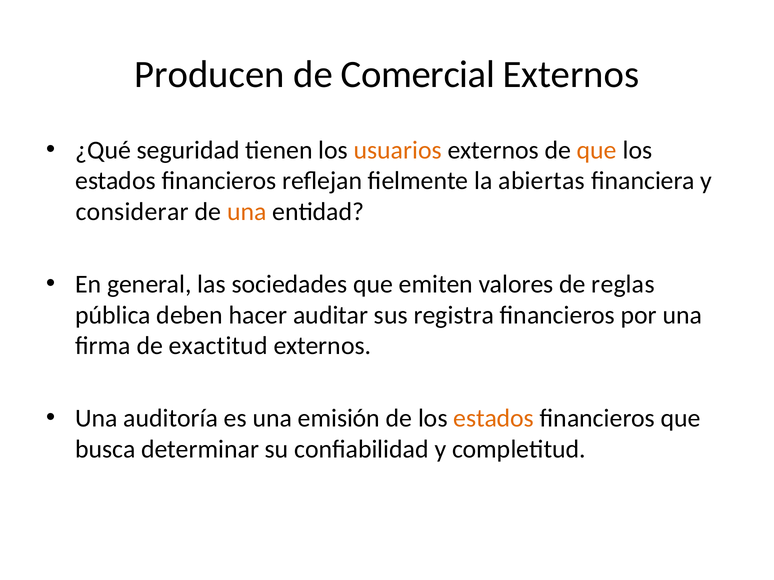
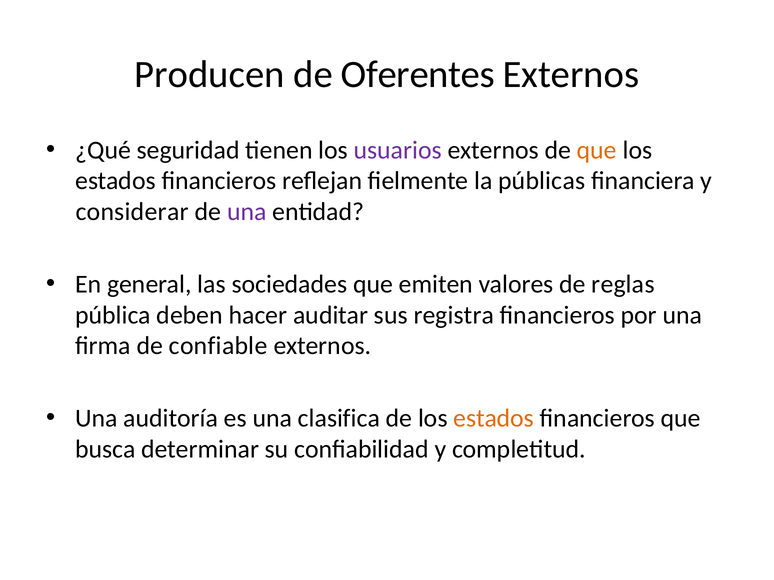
Comercial: Comercial -> Oferentes
usuarios colour: orange -> purple
abiertas: abiertas -> públicas
una at (247, 212) colour: orange -> purple
exactitud: exactitud -> confiable
emisión: emisión -> clasifica
